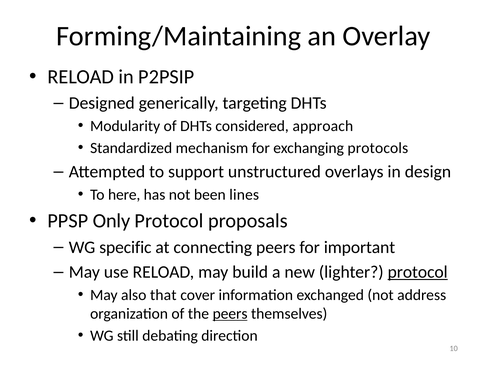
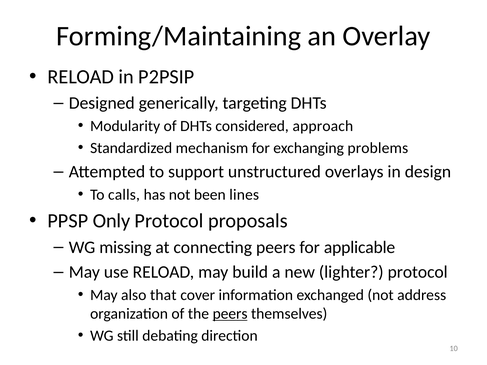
protocols: protocols -> problems
here: here -> calls
specific: specific -> missing
important: important -> applicable
protocol at (418, 272) underline: present -> none
